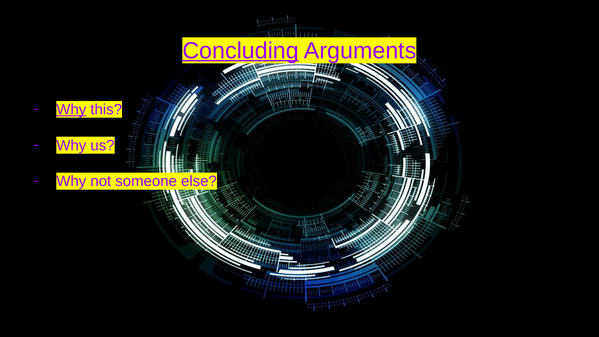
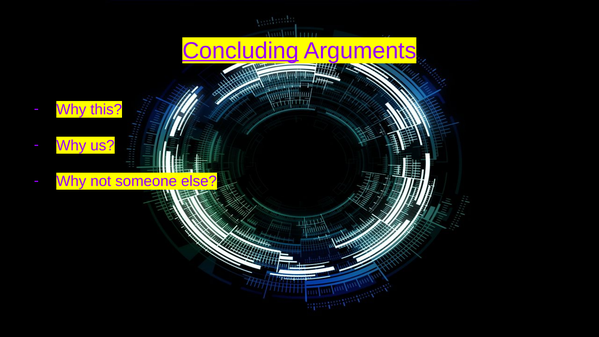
Why at (71, 109) underline: present -> none
